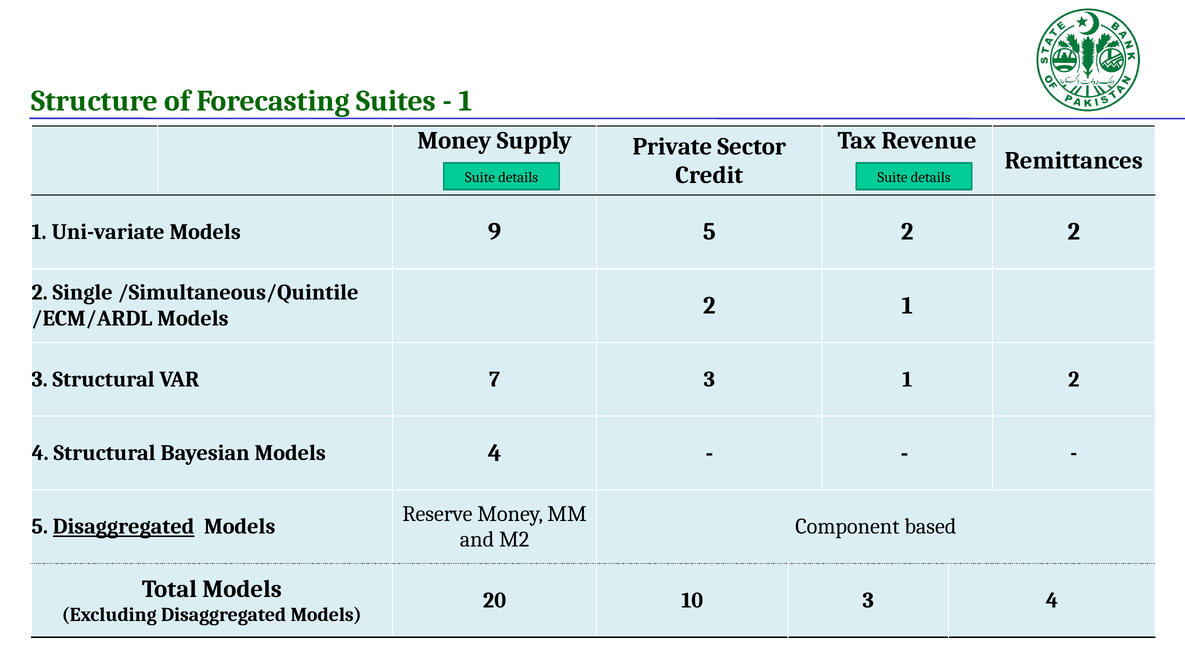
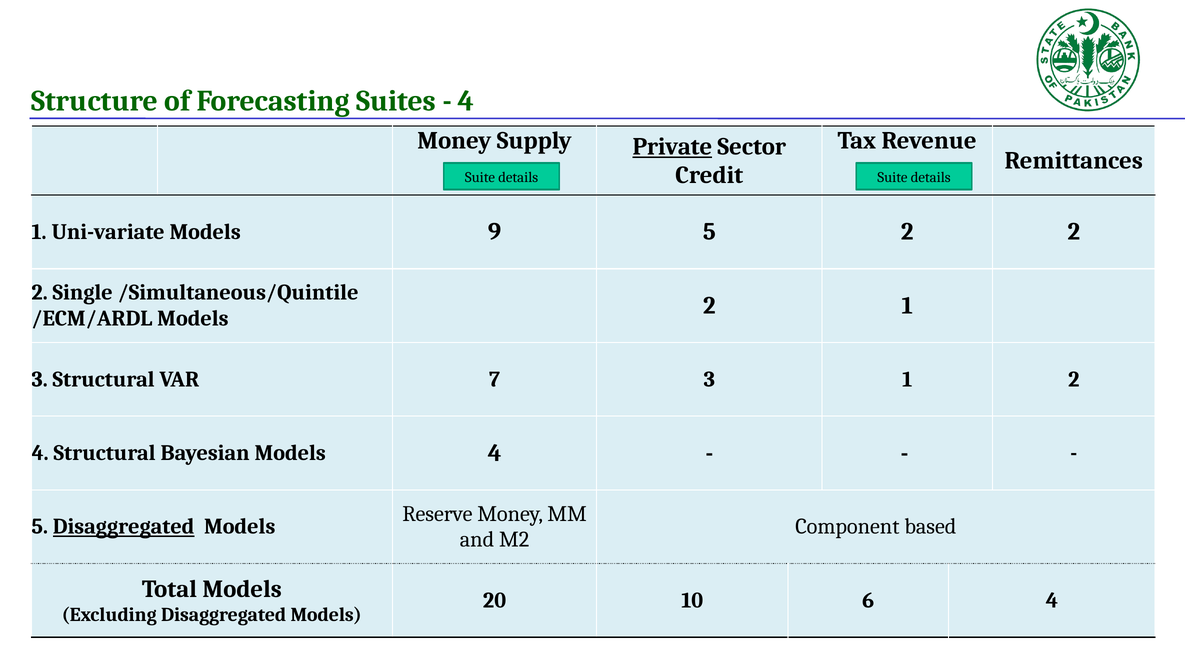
1 at (466, 101): 1 -> 4
Private underline: none -> present
10 3: 3 -> 6
